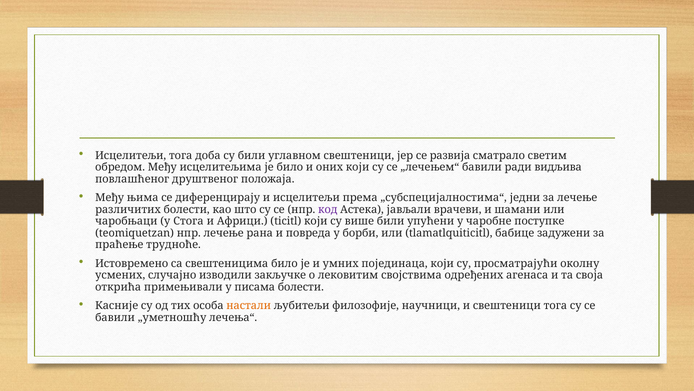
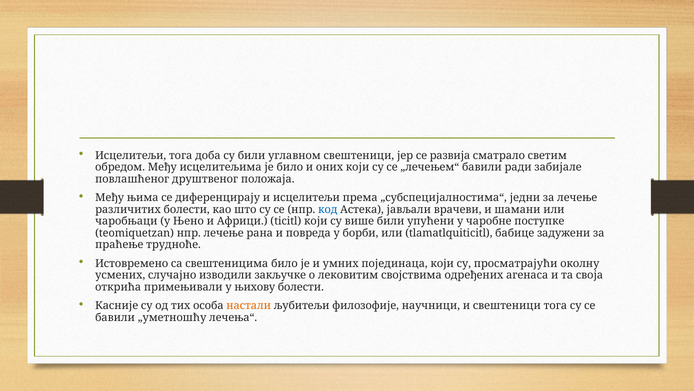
видљива: видљива -> забијале
код colour: purple -> blue
Стога: Стога -> Њено
писама: писама -> њихову
